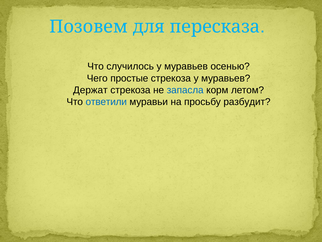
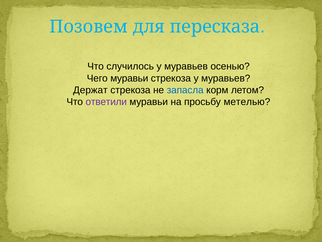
Чего простые: простые -> муравьи
ответили colour: blue -> purple
разбудит: разбудит -> метелью
